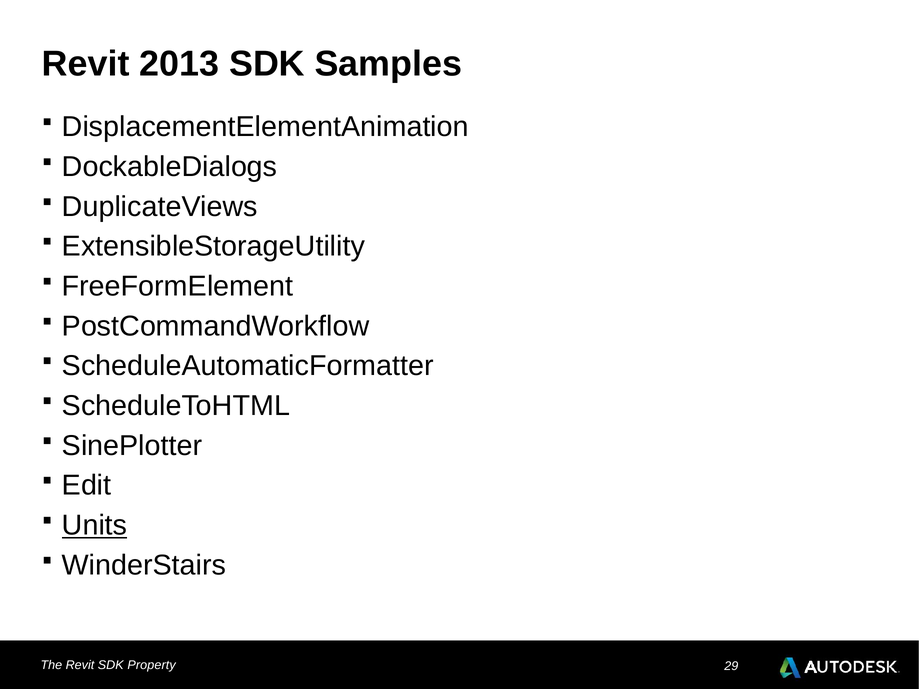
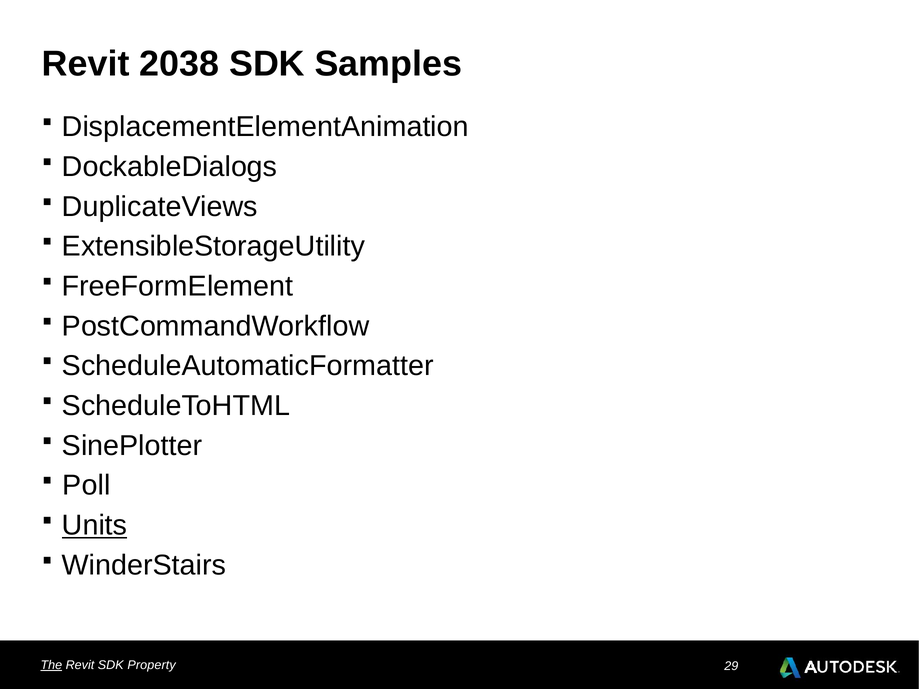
2013: 2013 -> 2038
Edit: Edit -> Poll
The underline: none -> present
